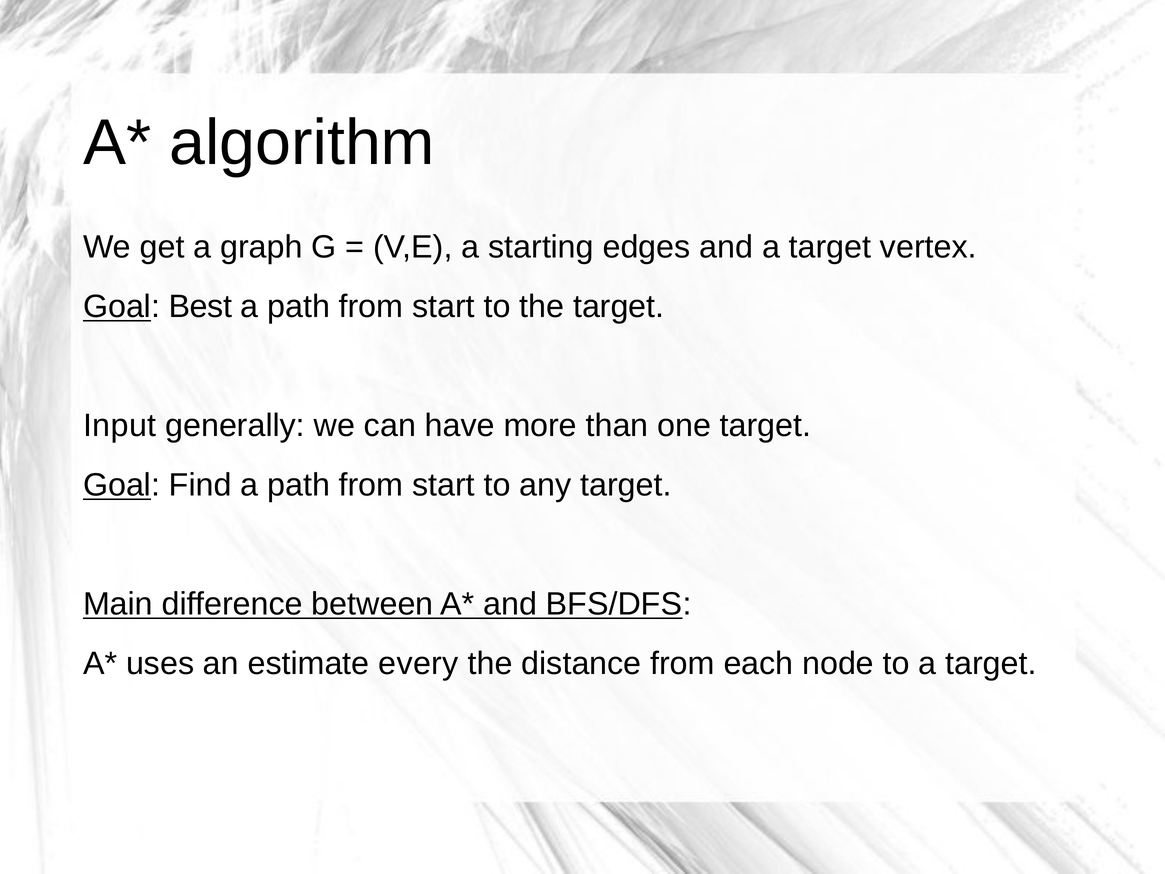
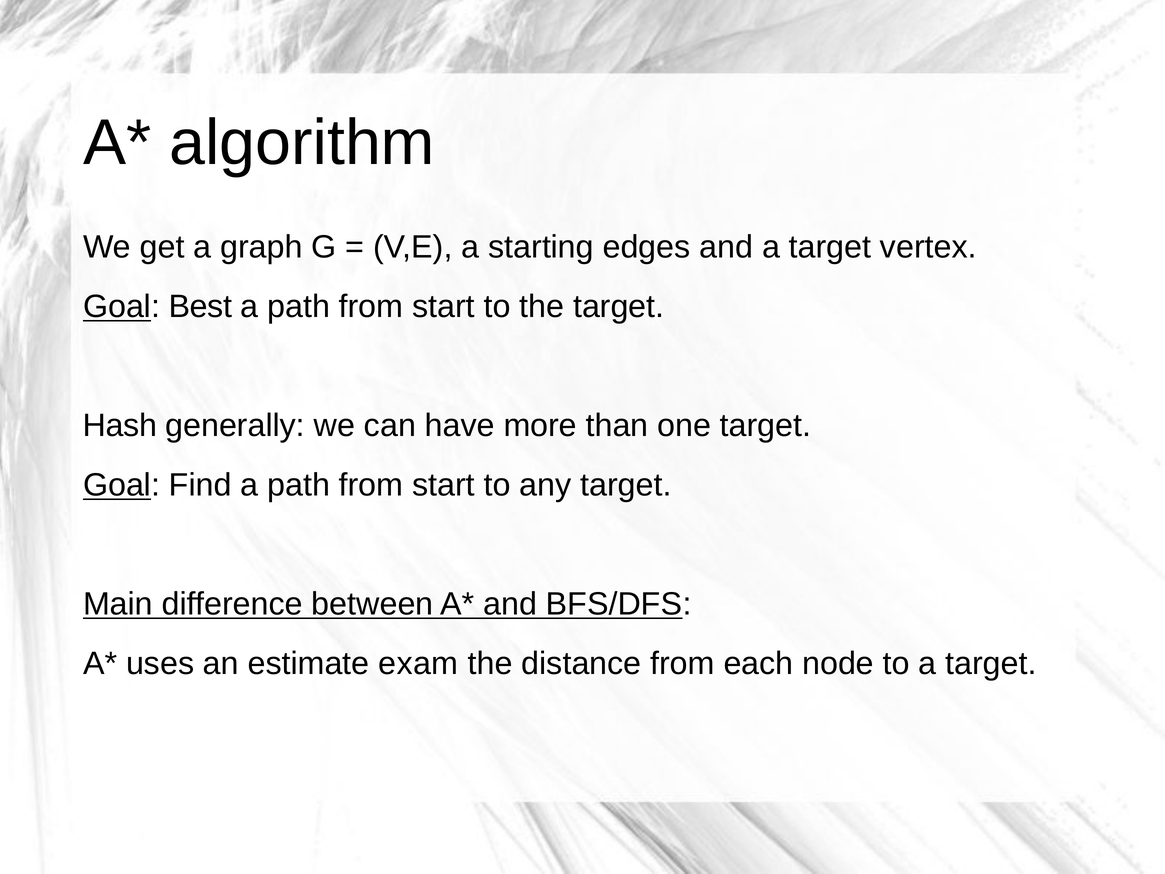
Input: Input -> Hash
every: every -> exam
